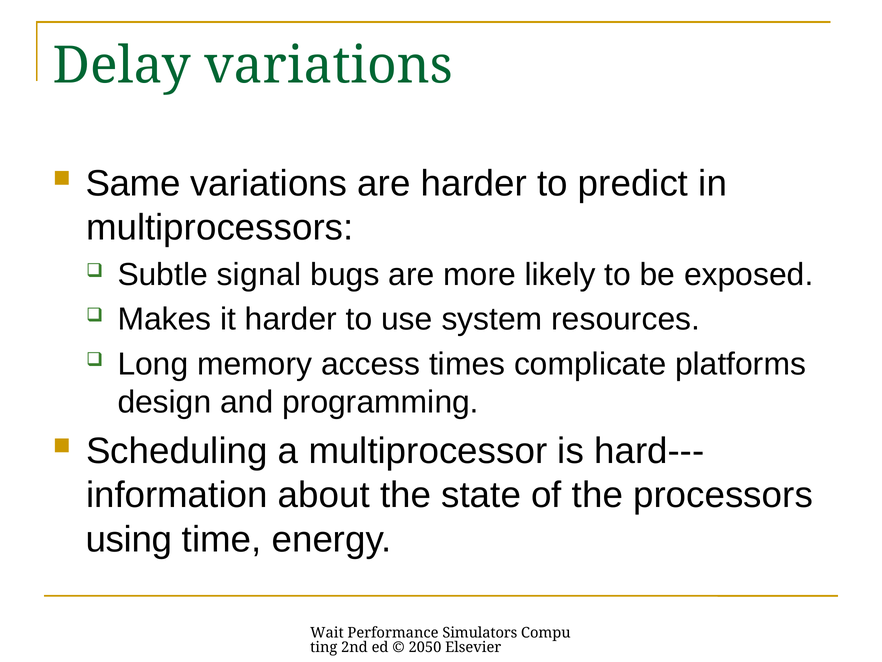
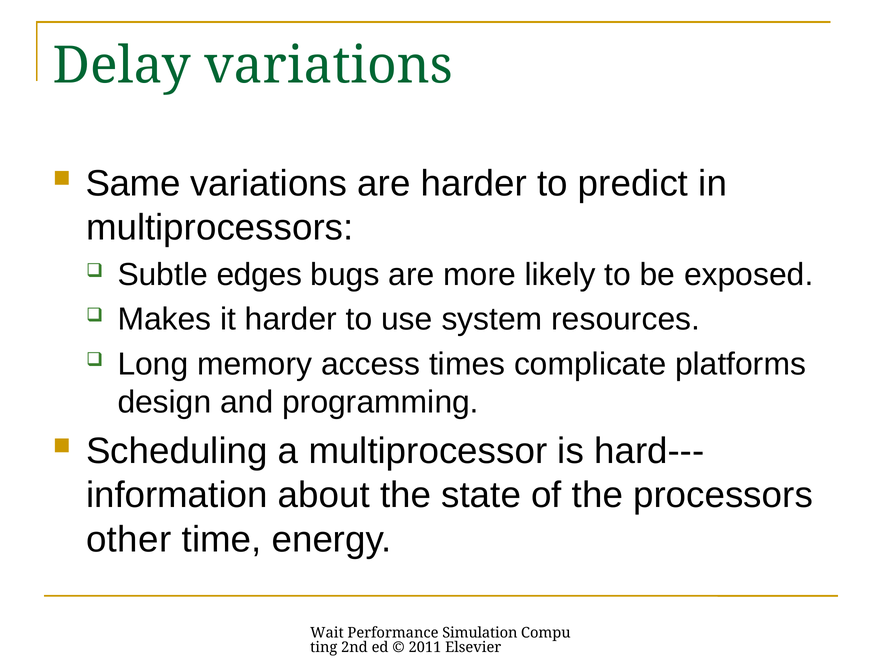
signal: signal -> edges
using: using -> other
Simulators: Simulators -> Simulation
2050: 2050 -> 2011
